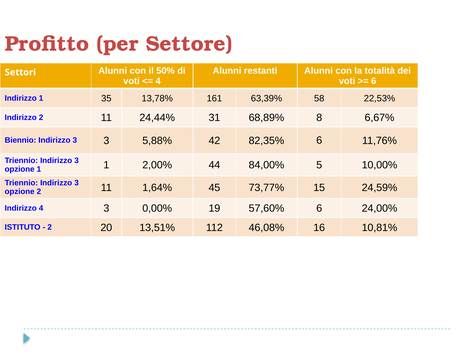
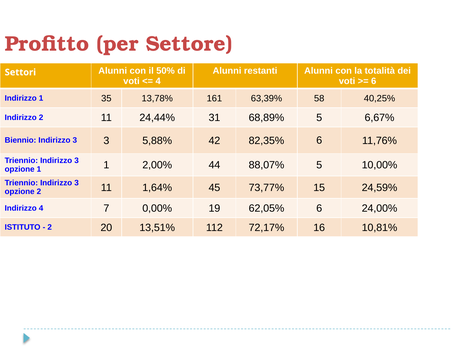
22,53%: 22,53% -> 40,25%
68,89% 8: 8 -> 5
84,00%: 84,00% -> 88,07%
4 3: 3 -> 7
57,60%: 57,60% -> 62,05%
46,08%: 46,08% -> 72,17%
